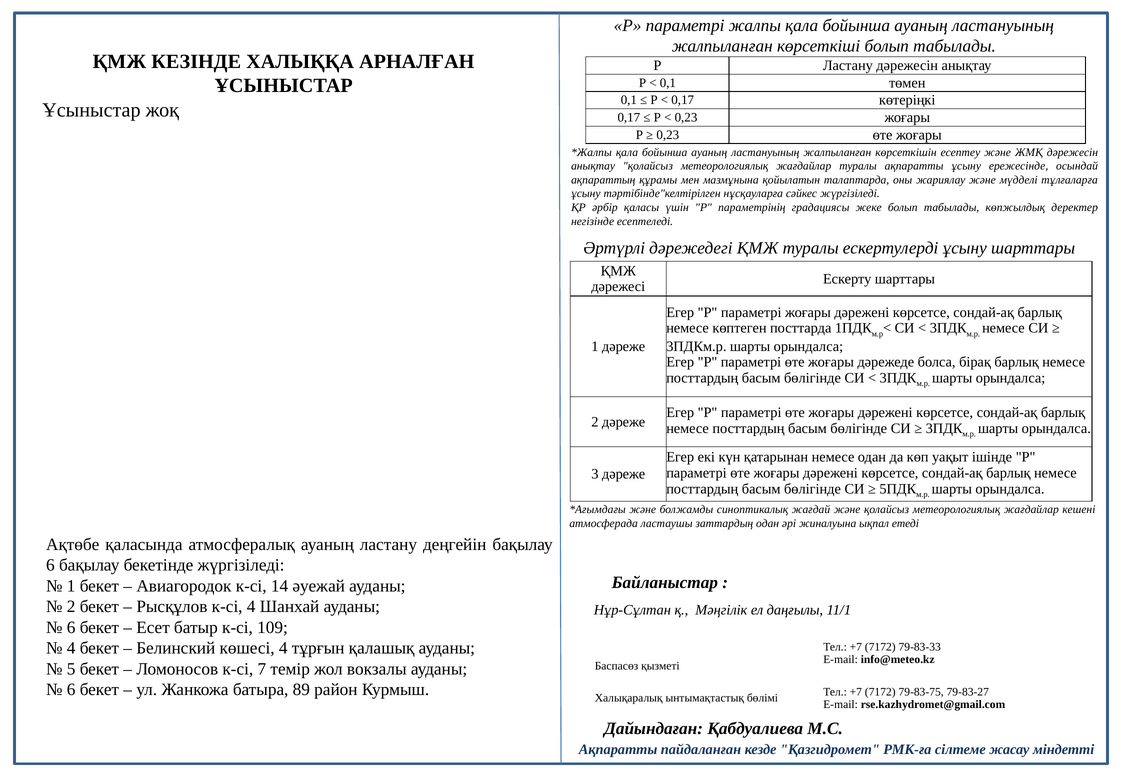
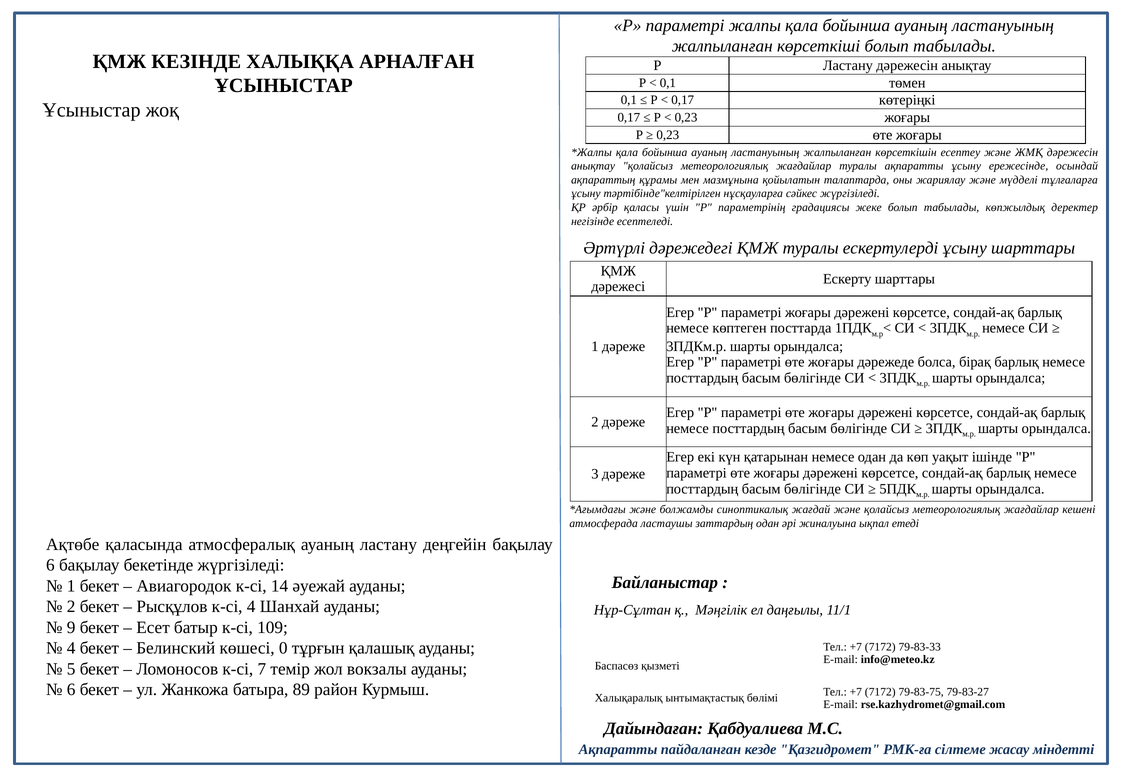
6 at (71, 627): 6 -> 9
көшесі 4: 4 -> 0
